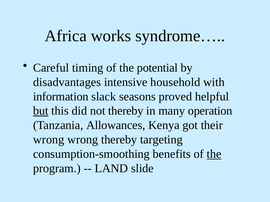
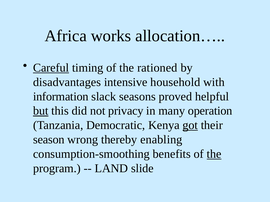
syndrome…: syndrome… -> allocation…
Careful underline: none -> present
potential: potential -> rationed
not thereby: thereby -> privacy
Allowances: Allowances -> Democratic
got underline: none -> present
wrong at (49, 140): wrong -> season
targeting: targeting -> enabling
